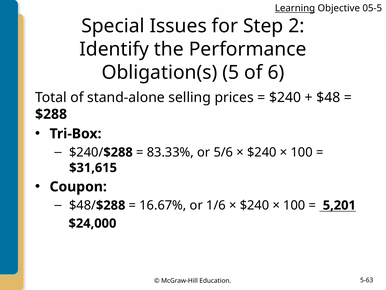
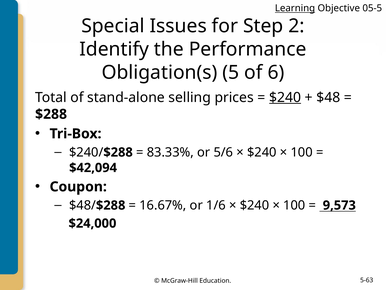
$240 at (285, 97) underline: none -> present
$31,615: $31,615 -> $42,094
5,201: 5,201 -> 9,573
